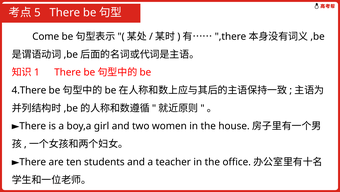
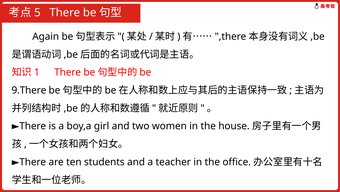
Come: Come -> Again
4.There: 4.There -> 9.There
